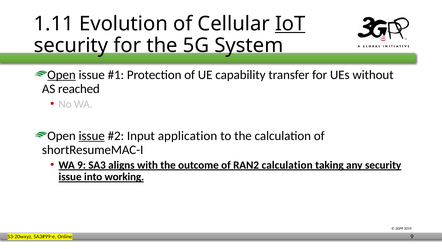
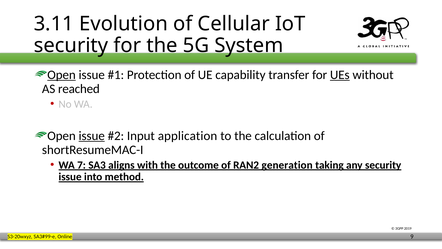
1.11: 1.11 -> 3.11
IoT underline: present -> none
UEs underline: none -> present
WA 9: 9 -> 7
RAN2 calculation: calculation -> generation
working: working -> method
